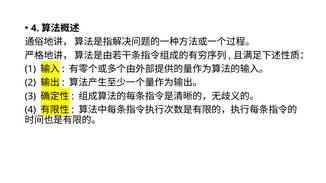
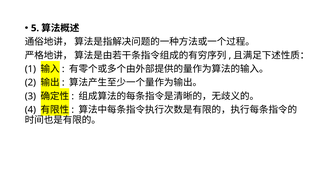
4 at (35, 28): 4 -> 5
